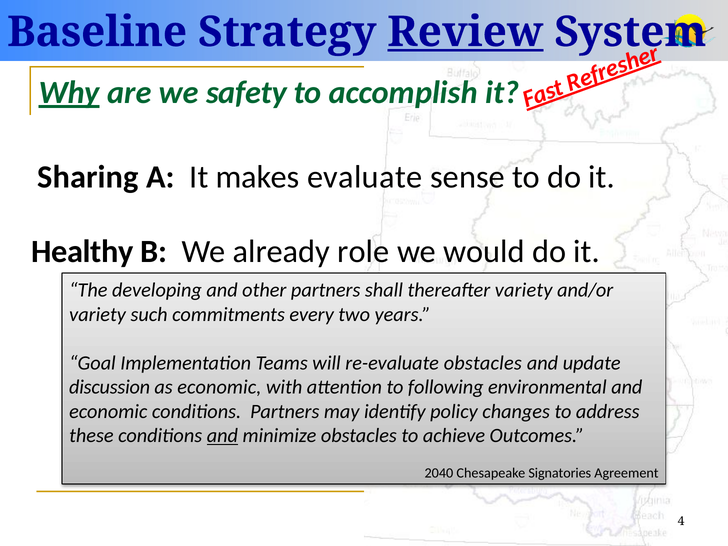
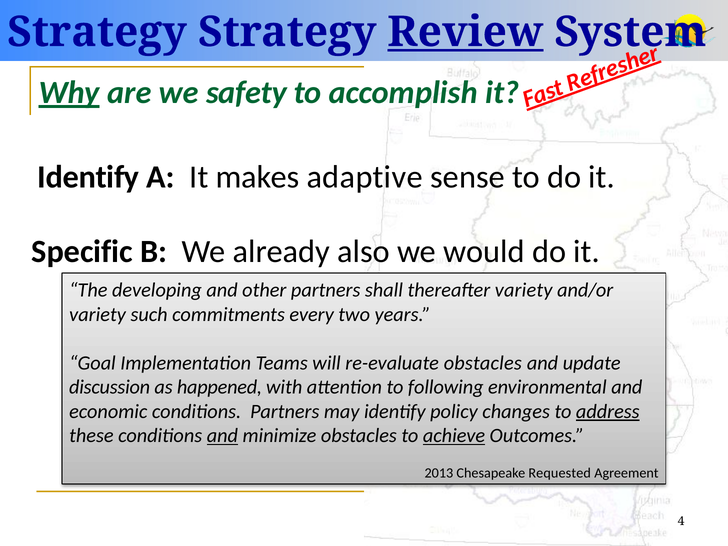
Baseline at (97, 32): Baseline -> Strategy
Sharing at (88, 177): Sharing -> Identify
evaluate: evaluate -> adaptive
Healthy: Healthy -> Specific
role: role -> also
as economic: economic -> happened
address underline: none -> present
achieve underline: none -> present
2040: 2040 -> 2013
Signatories: Signatories -> Requested
